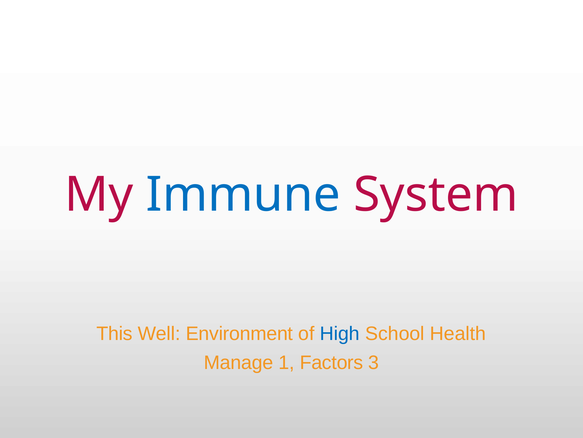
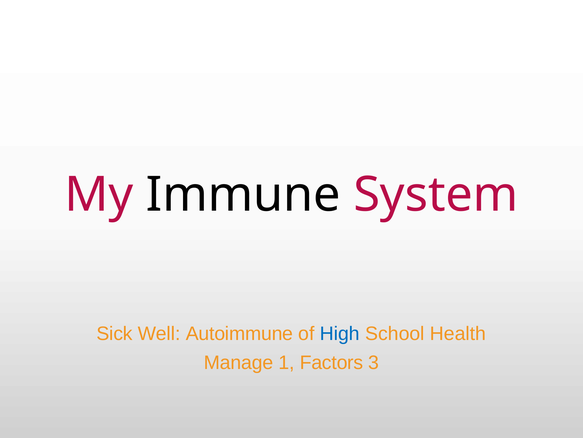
Immune colour: blue -> black
This: This -> Sick
Environment: Environment -> Autoimmune
